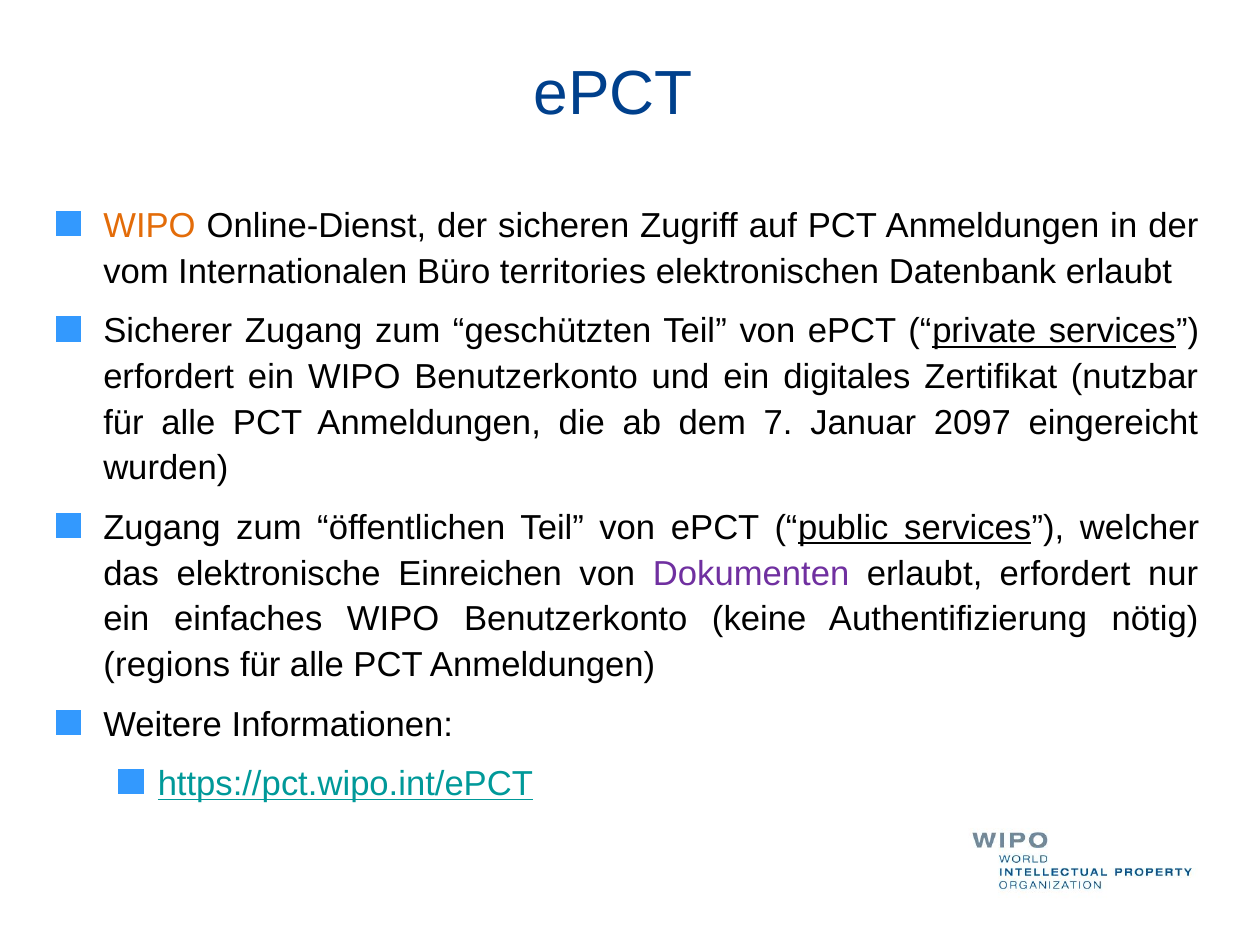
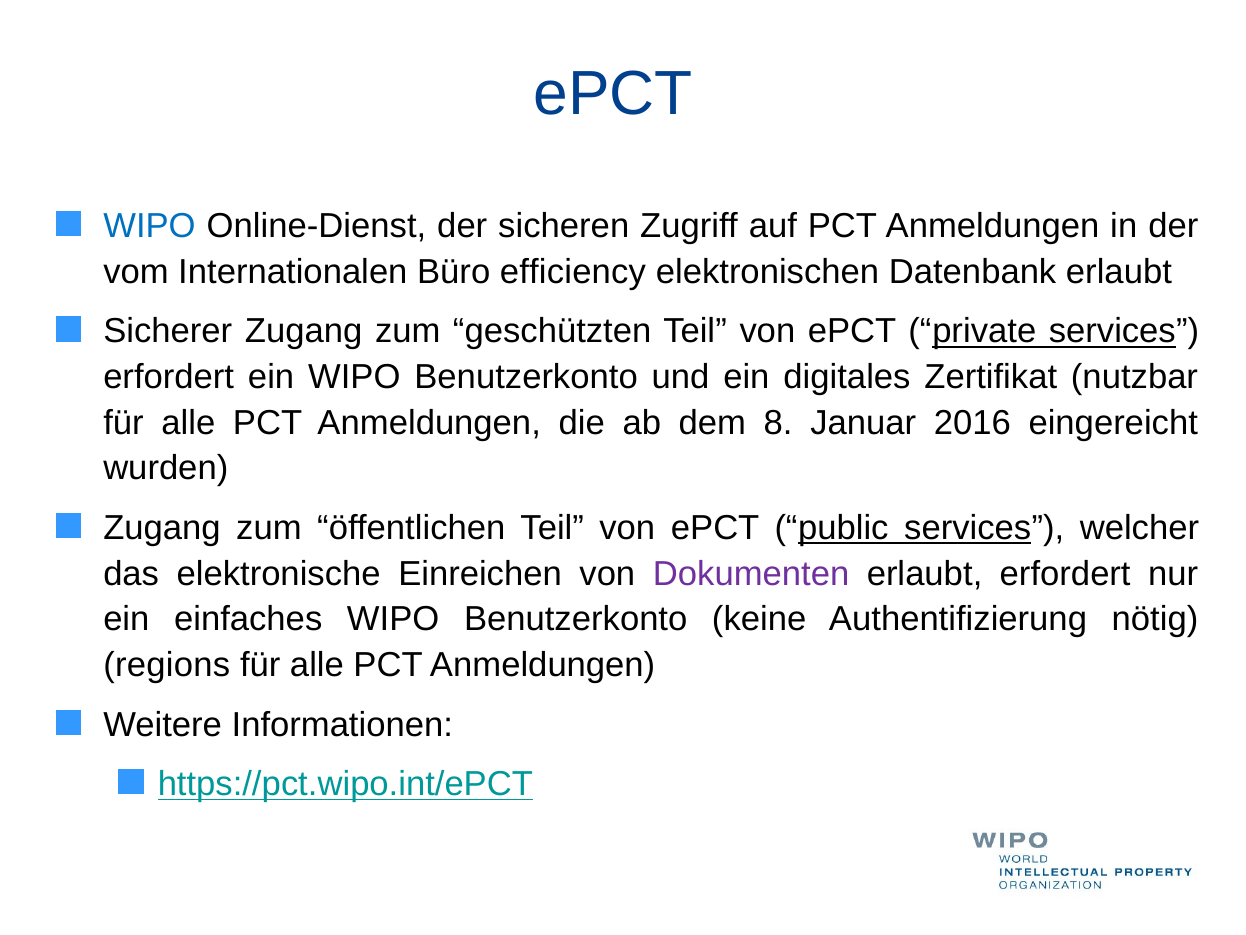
WIPO at (149, 226) colour: orange -> blue
territories: territories -> efficiency
7: 7 -> 8
2097: 2097 -> 2016
